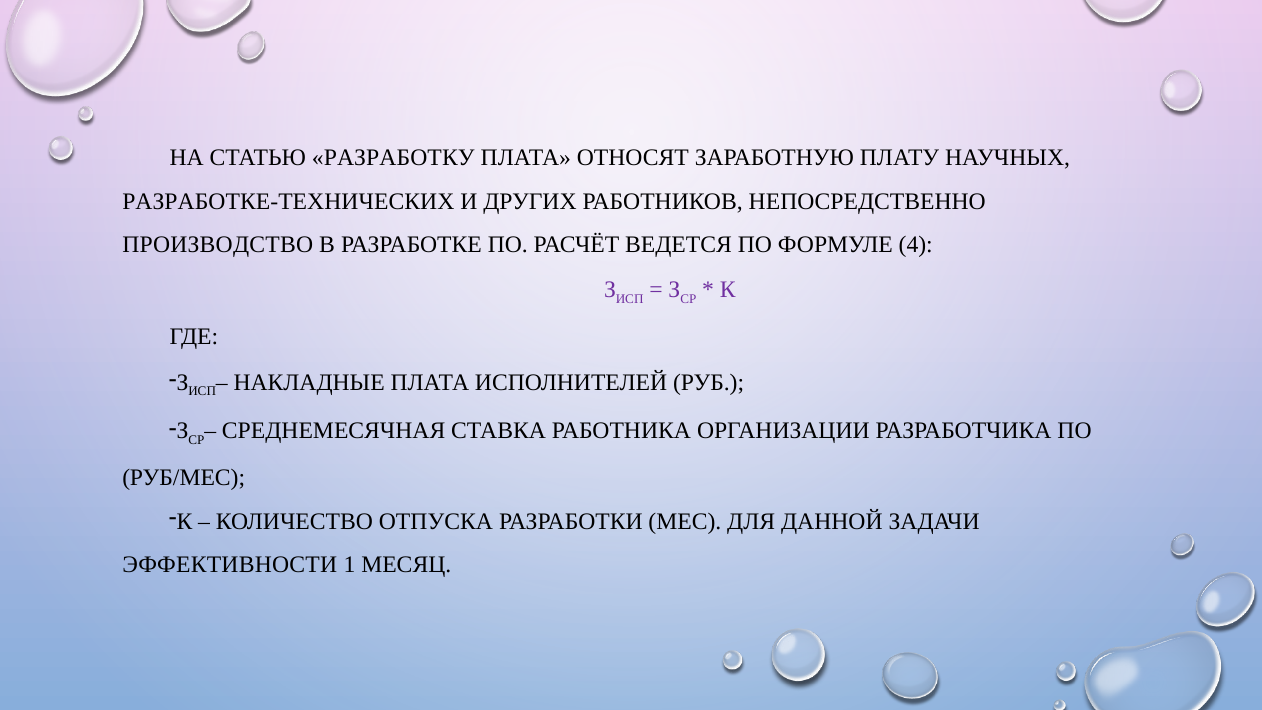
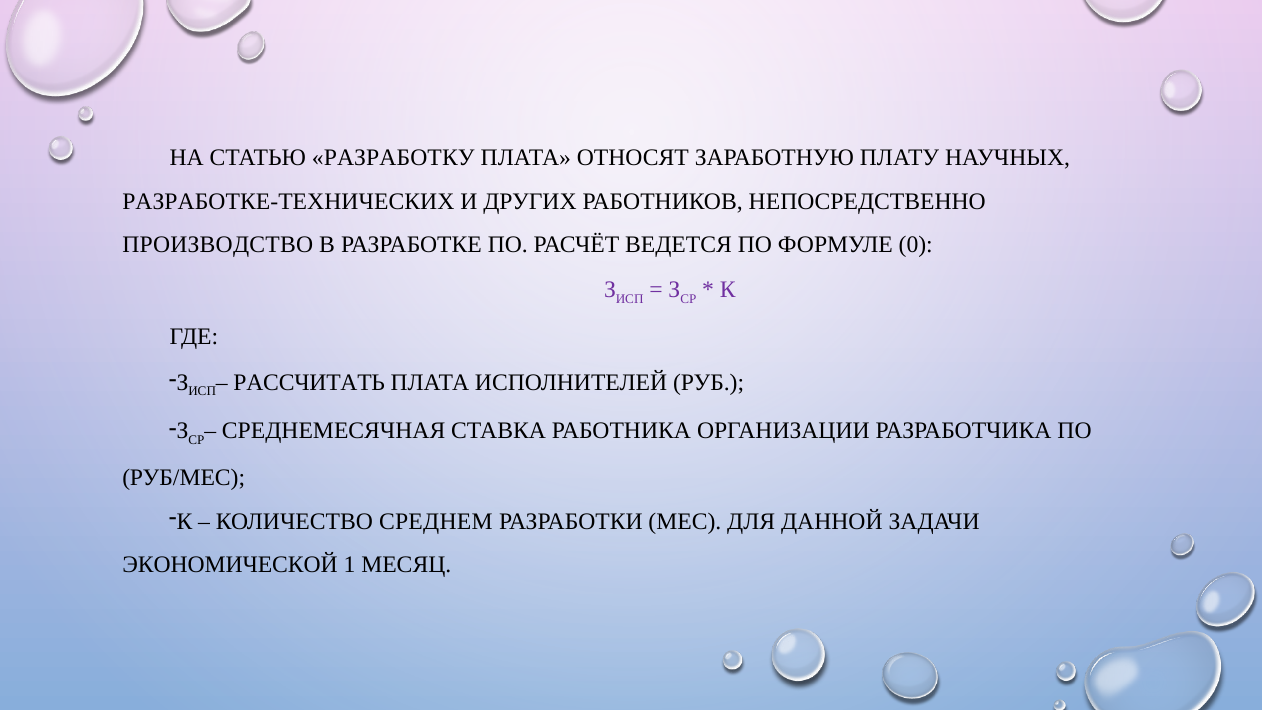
4: 4 -> 0
НАКЛАДНЫЕ: НАКЛАДНЫЕ -> РАССЧИТАТЬ
ОТПУСКА: ОТПУСКА -> СРЕДНЕМ
ЭФФЕКТИВНОСТИ: ЭФФЕКТИВНОСТИ -> ЭКОНОМИЧЕСКОЙ
